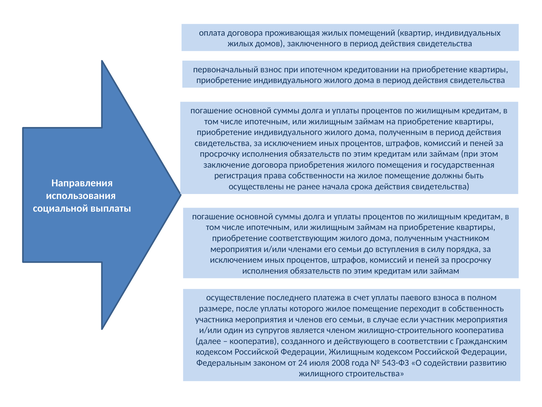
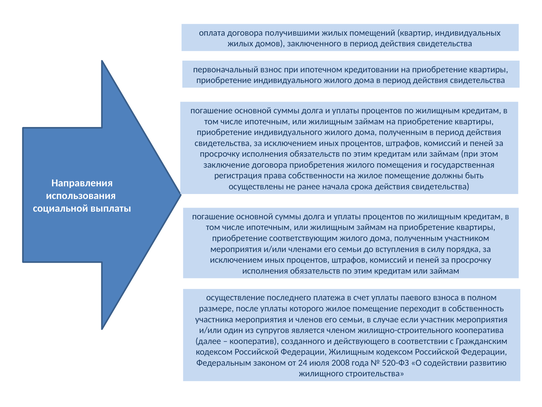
проживающая: проживающая -> получившими
543-ФЗ: 543-ФЗ -> 520-ФЗ
